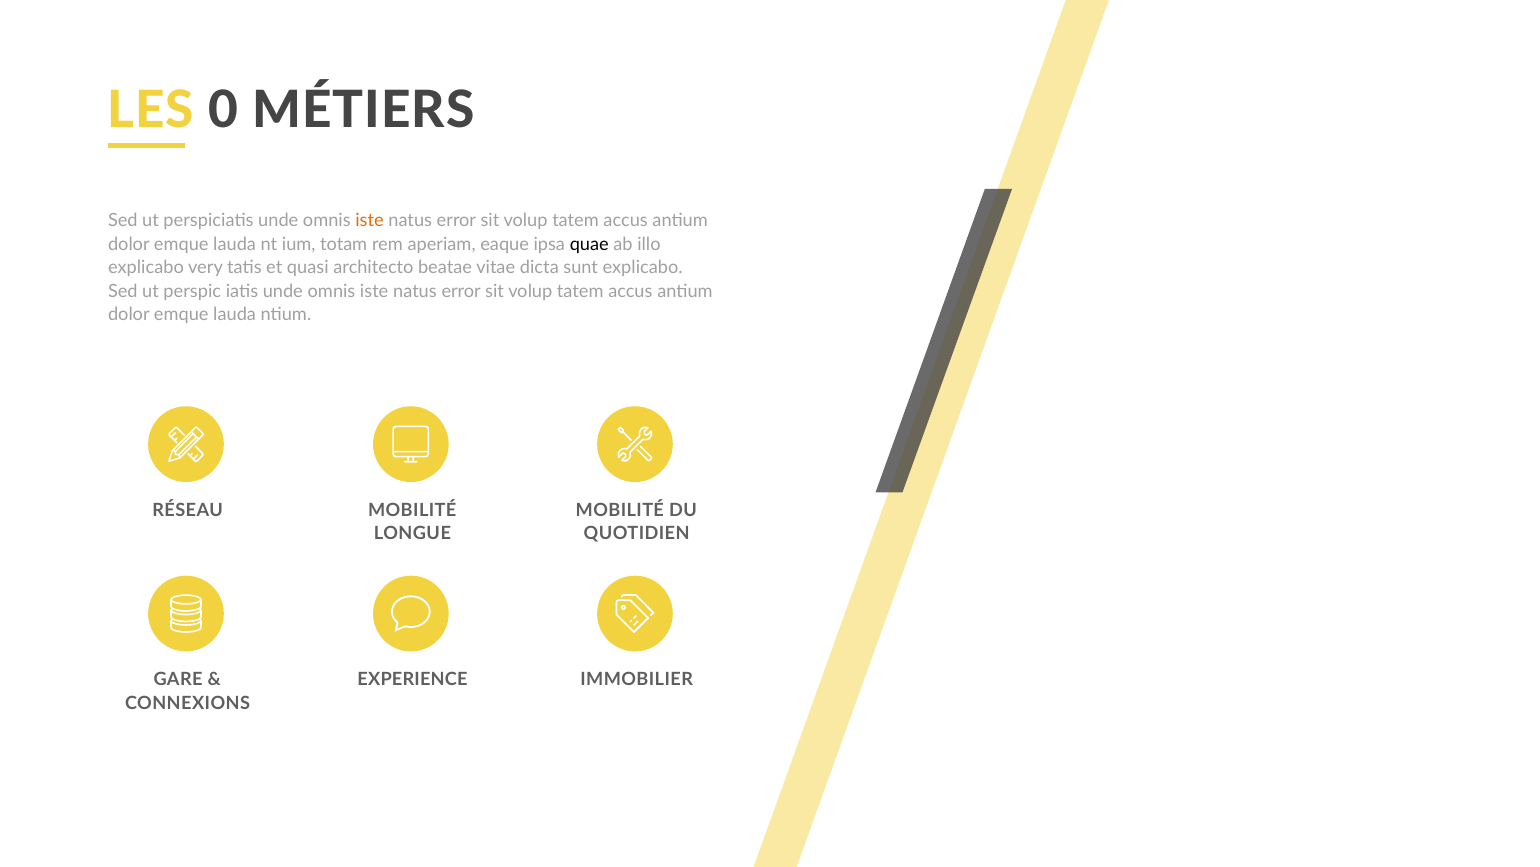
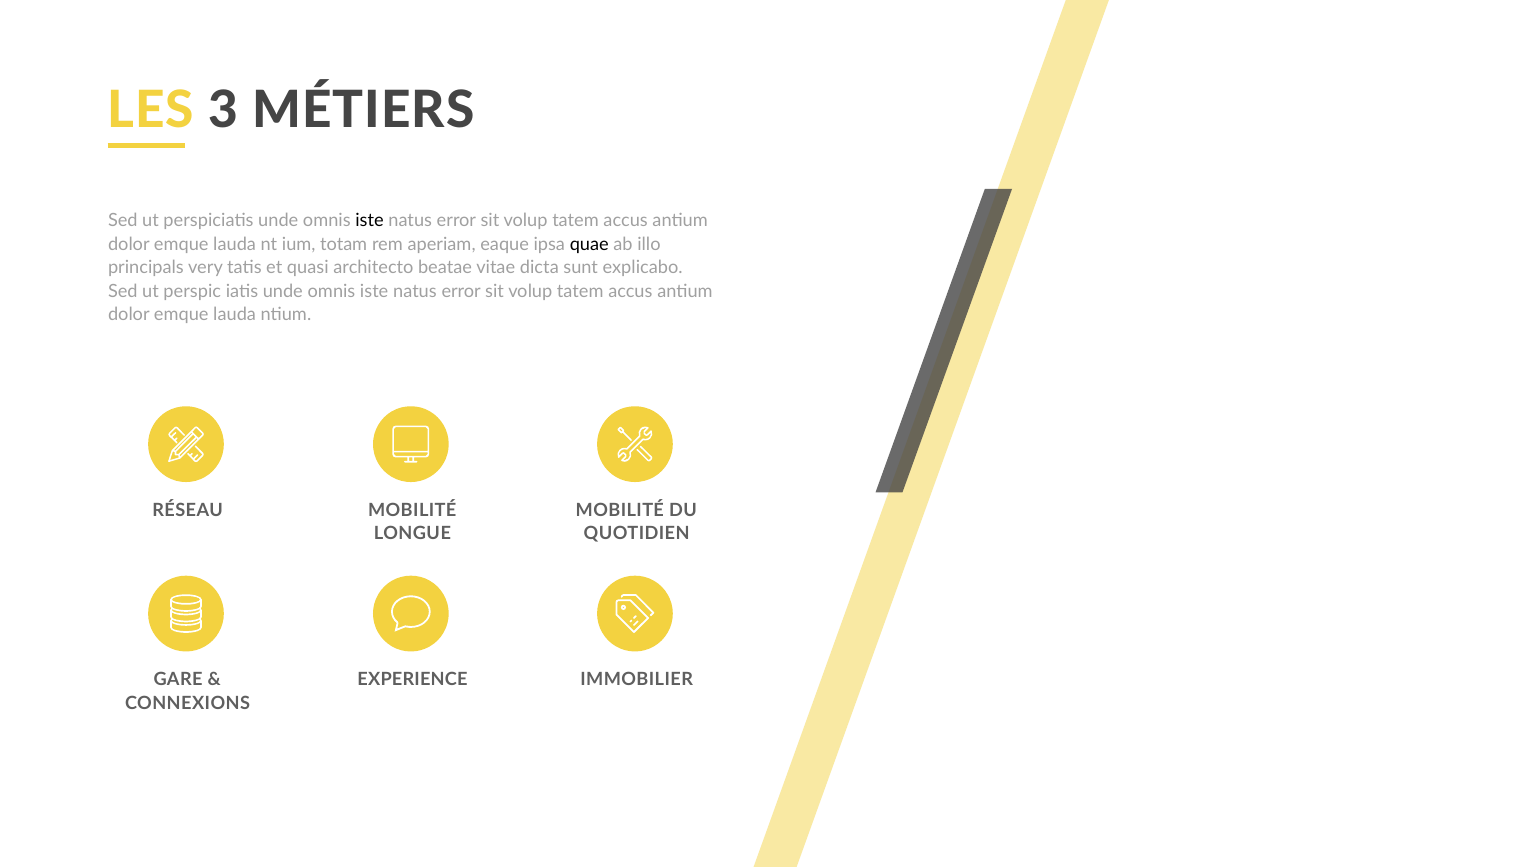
0: 0 -> 3
iste at (370, 220) colour: orange -> black
explicabo at (146, 267): explicabo -> principals
